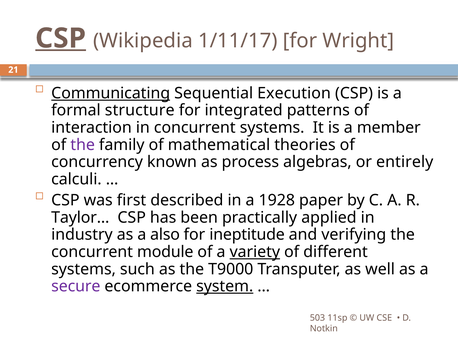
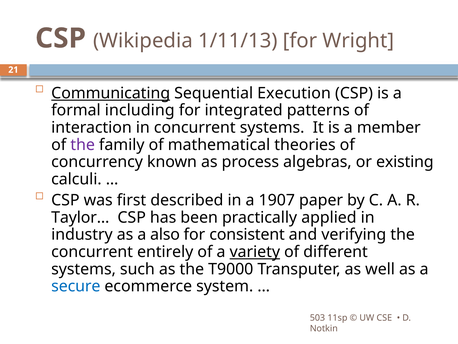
CSP at (61, 38) underline: present -> none
1/11/17: 1/11/17 -> 1/11/13
structure: structure -> including
entirely: entirely -> existing
1928: 1928 -> 1907
ineptitude: ineptitude -> consistent
module: module -> entirely
secure colour: purple -> blue
system underline: present -> none
